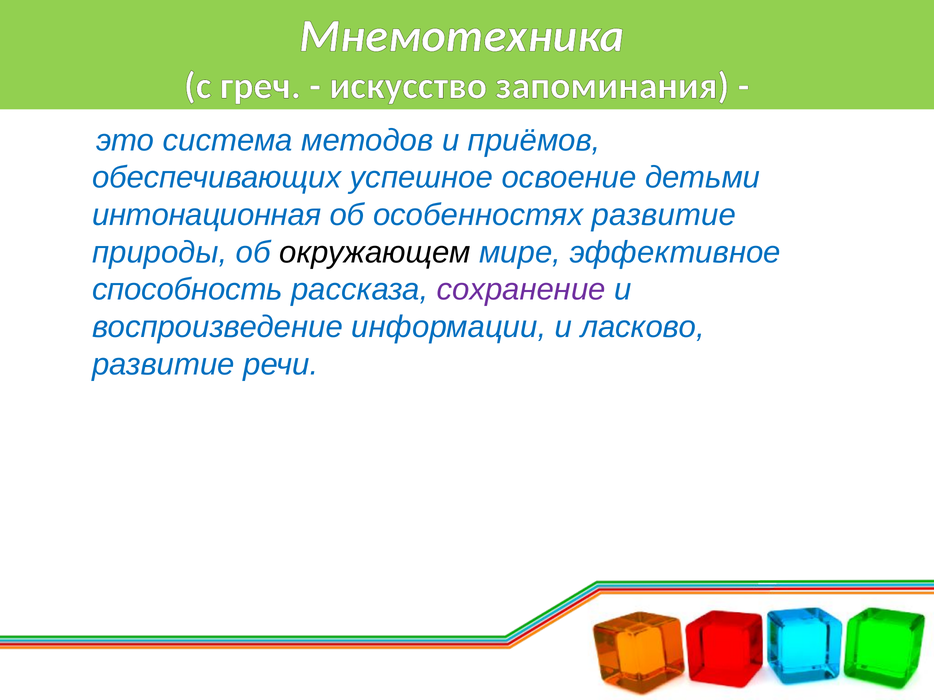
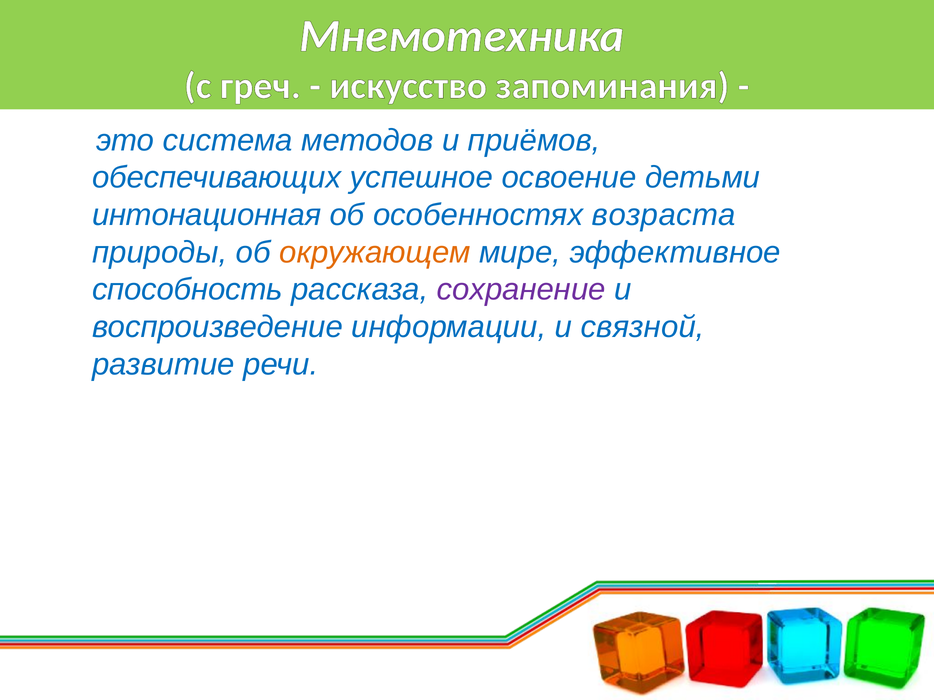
особенностях развитие: развитие -> возраста
окружающем colour: black -> orange
ласково: ласково -> связной
